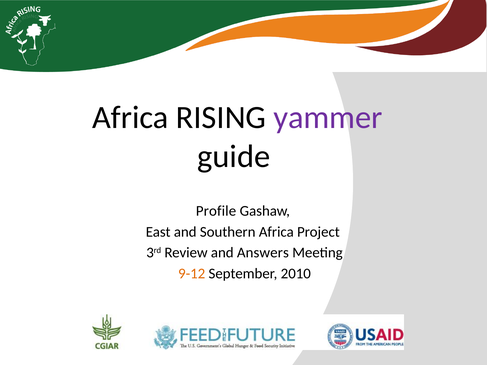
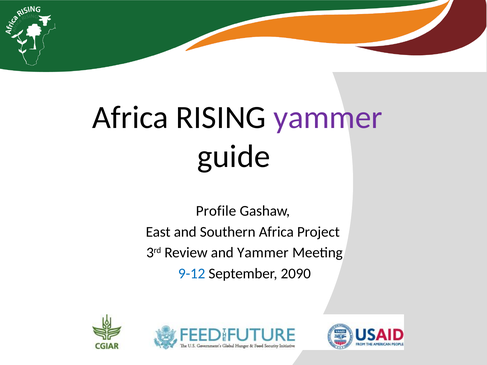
and Answers: Answers -> Yammer
9-12 colour: orange -> blue
2010: 2010 -> 2090
